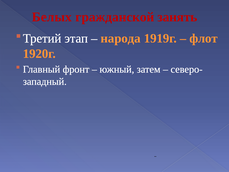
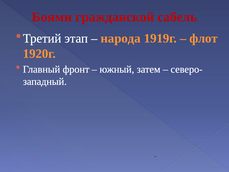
Белых: Белых -> Боями
занять: занять -> сабель
